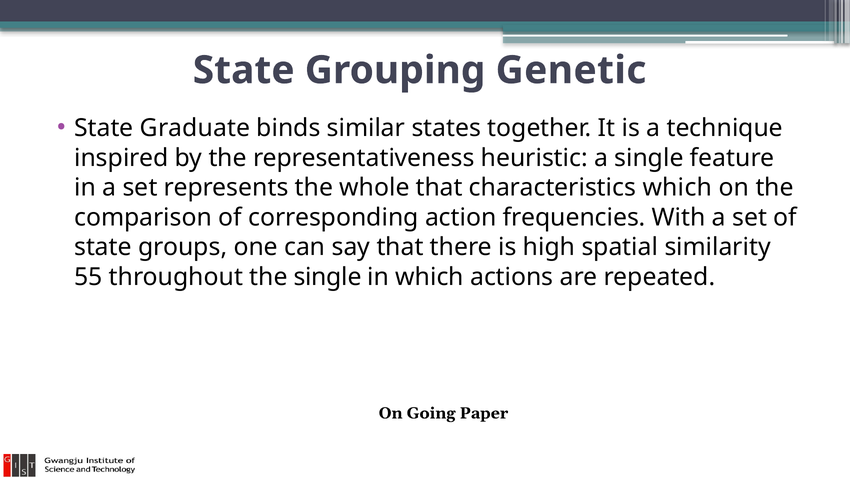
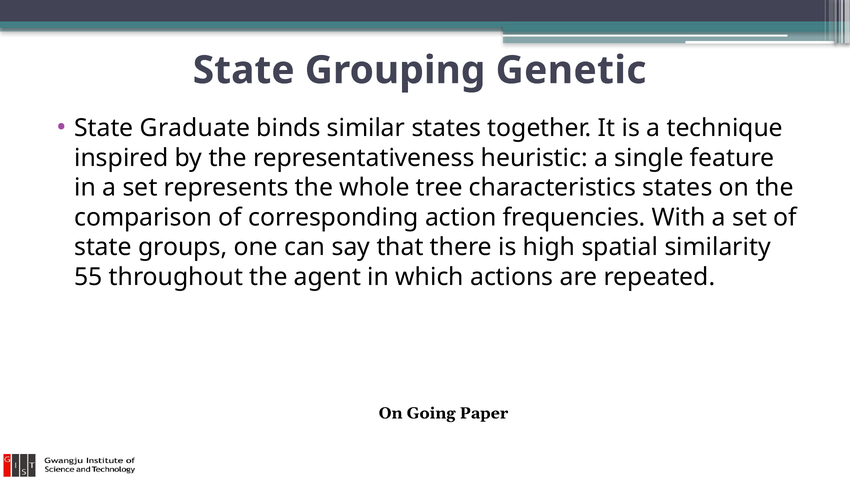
whole that: that -> tree
characteristics which: which -> states
the single: single -> agent
